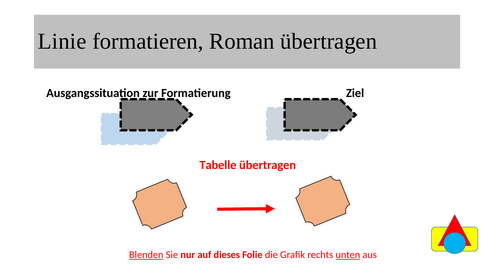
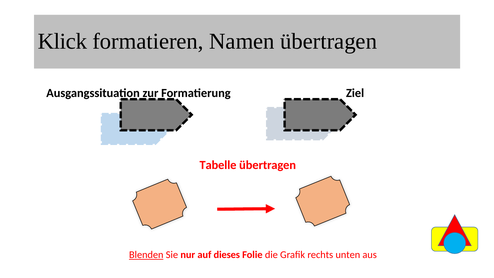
Linie: Linie -> Klick
Roman: Roman -> Namen
unten underline: present -> none
